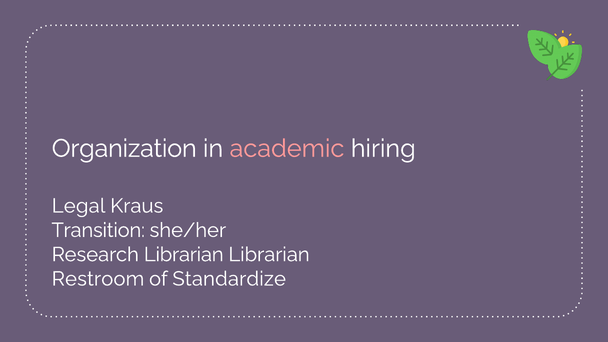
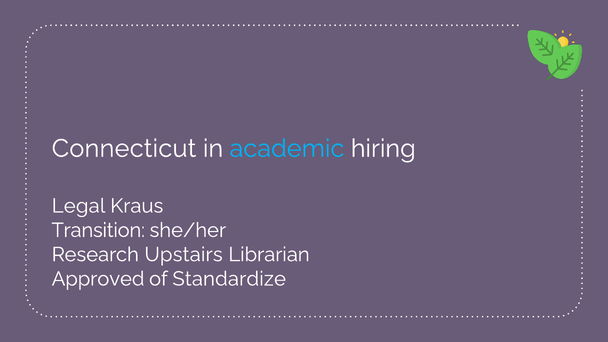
Organization: Organization -> Connecticut
academic colour: pink -> light blue
Research Librarian: Librarian -> Upstairs
Restroom: Restroom -> Approved
